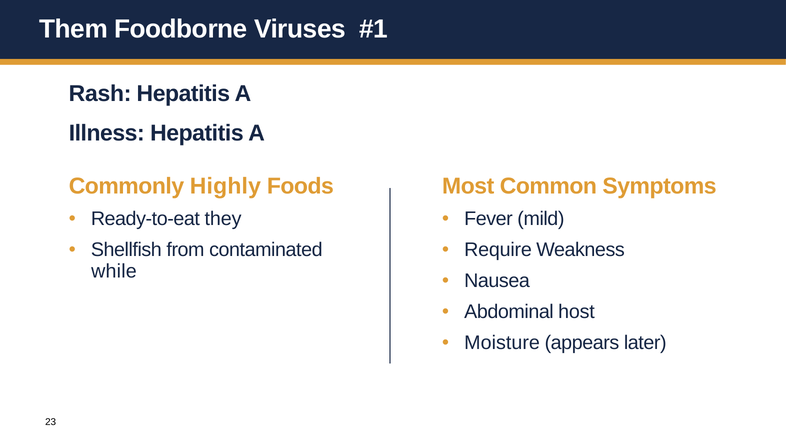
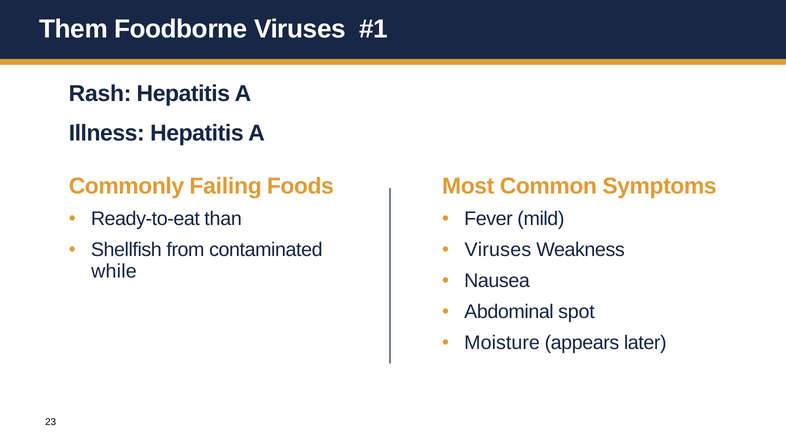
Highly: Highly -> Failing
they: they -> than
Require at (498, 250): Require -> Viruses
host: host -> spot
